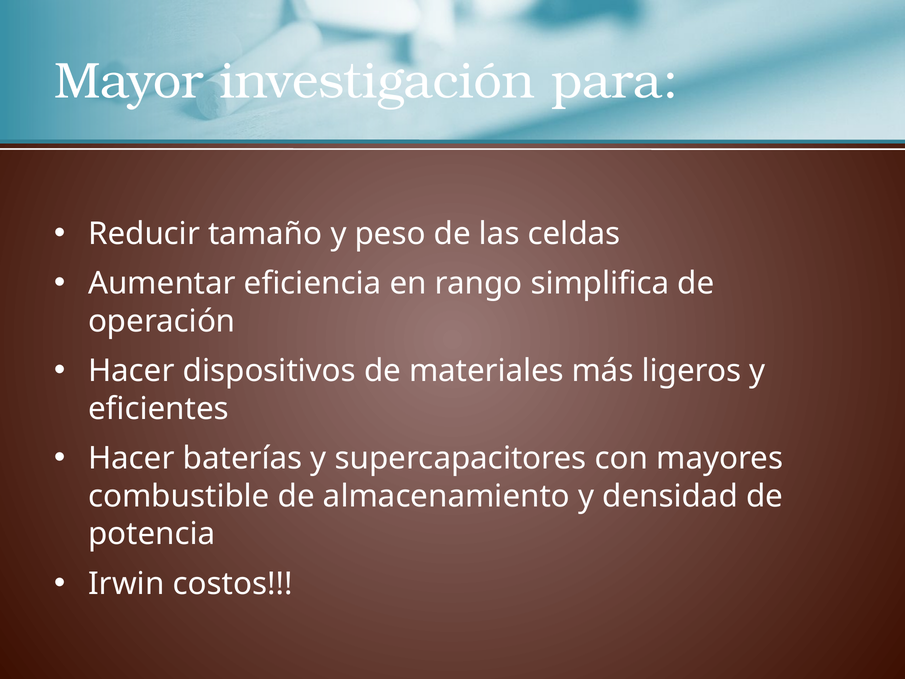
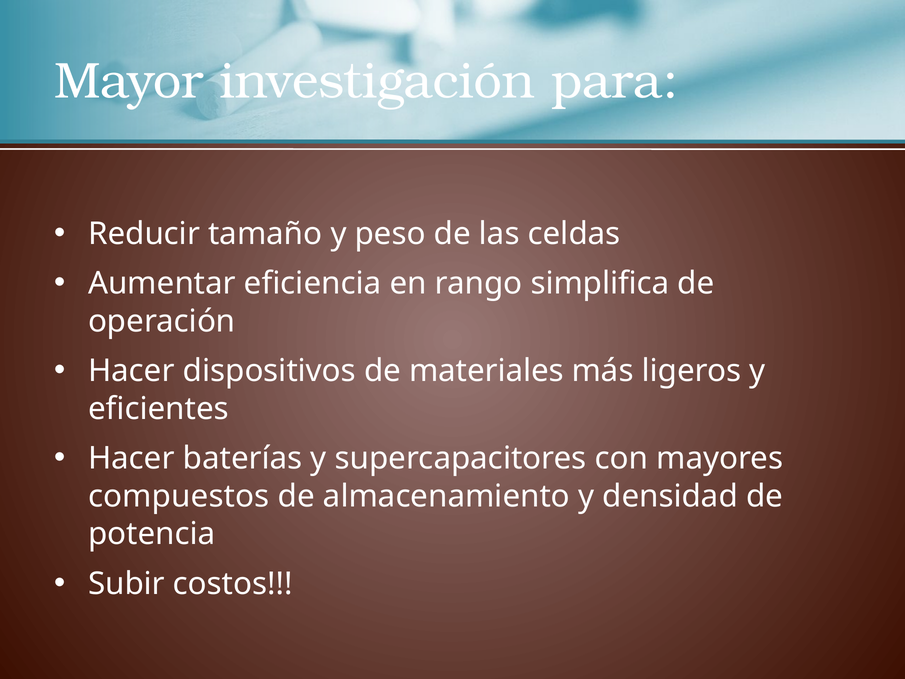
combustible: combustible -> compuestos
Irwin: Irwin -> Subir
